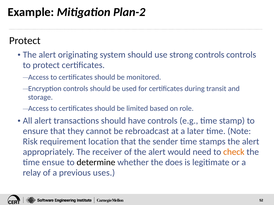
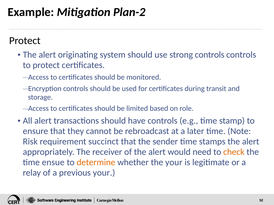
location: location -> succinct
determine colour: black -> orange
the does: does -> your
previous uses: uses -> your
